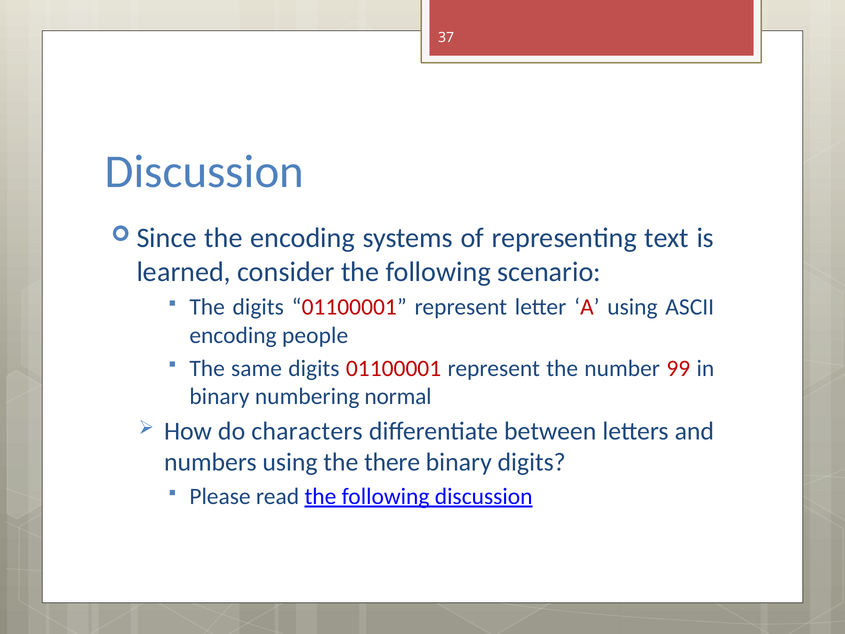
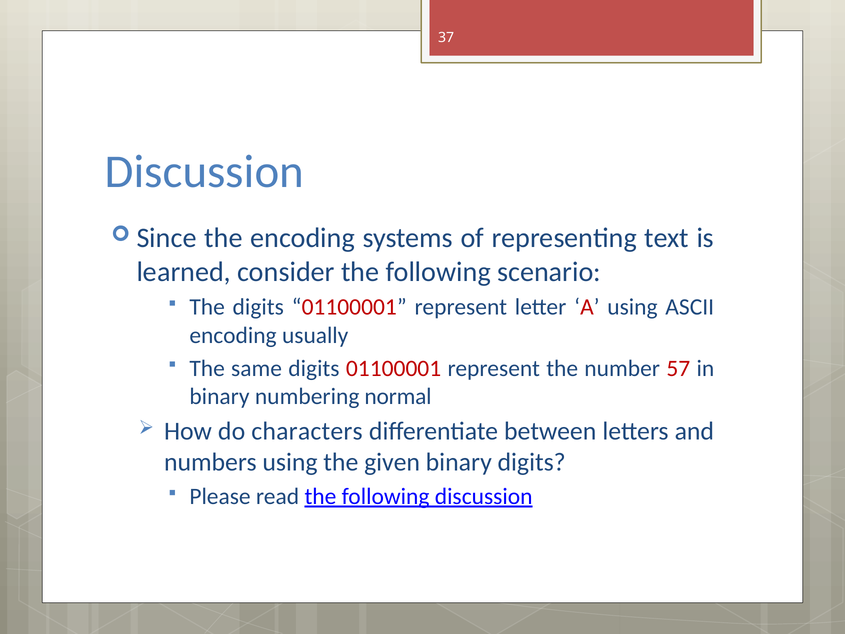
people: people -> usually
99: 99 -> 57
there: there -> given
